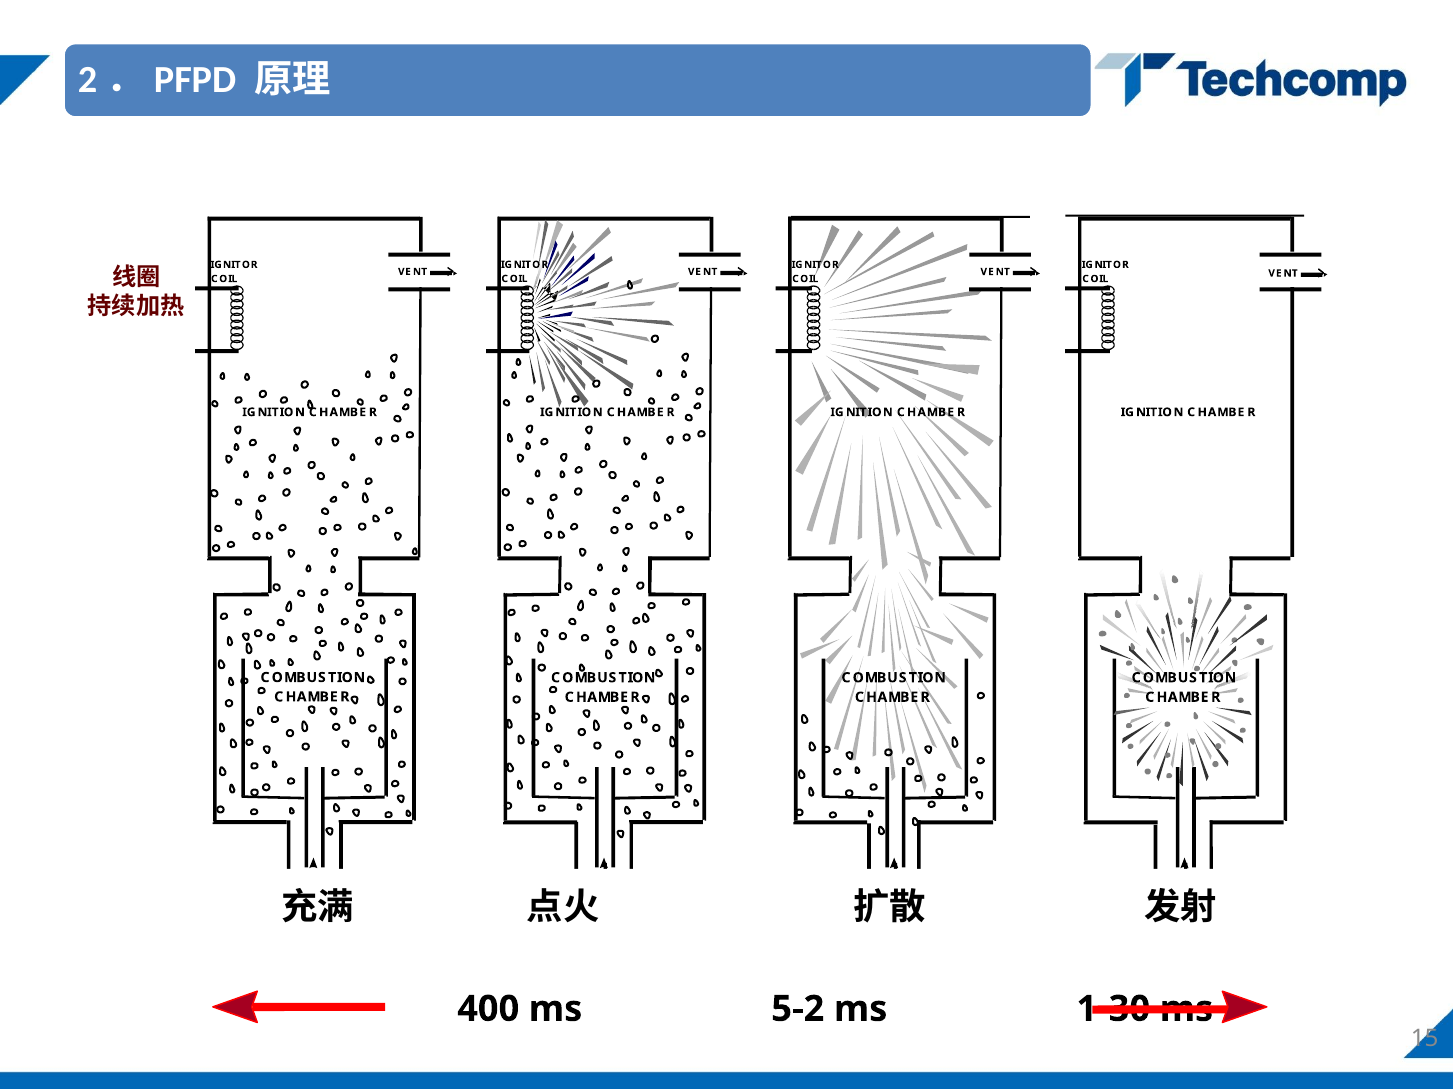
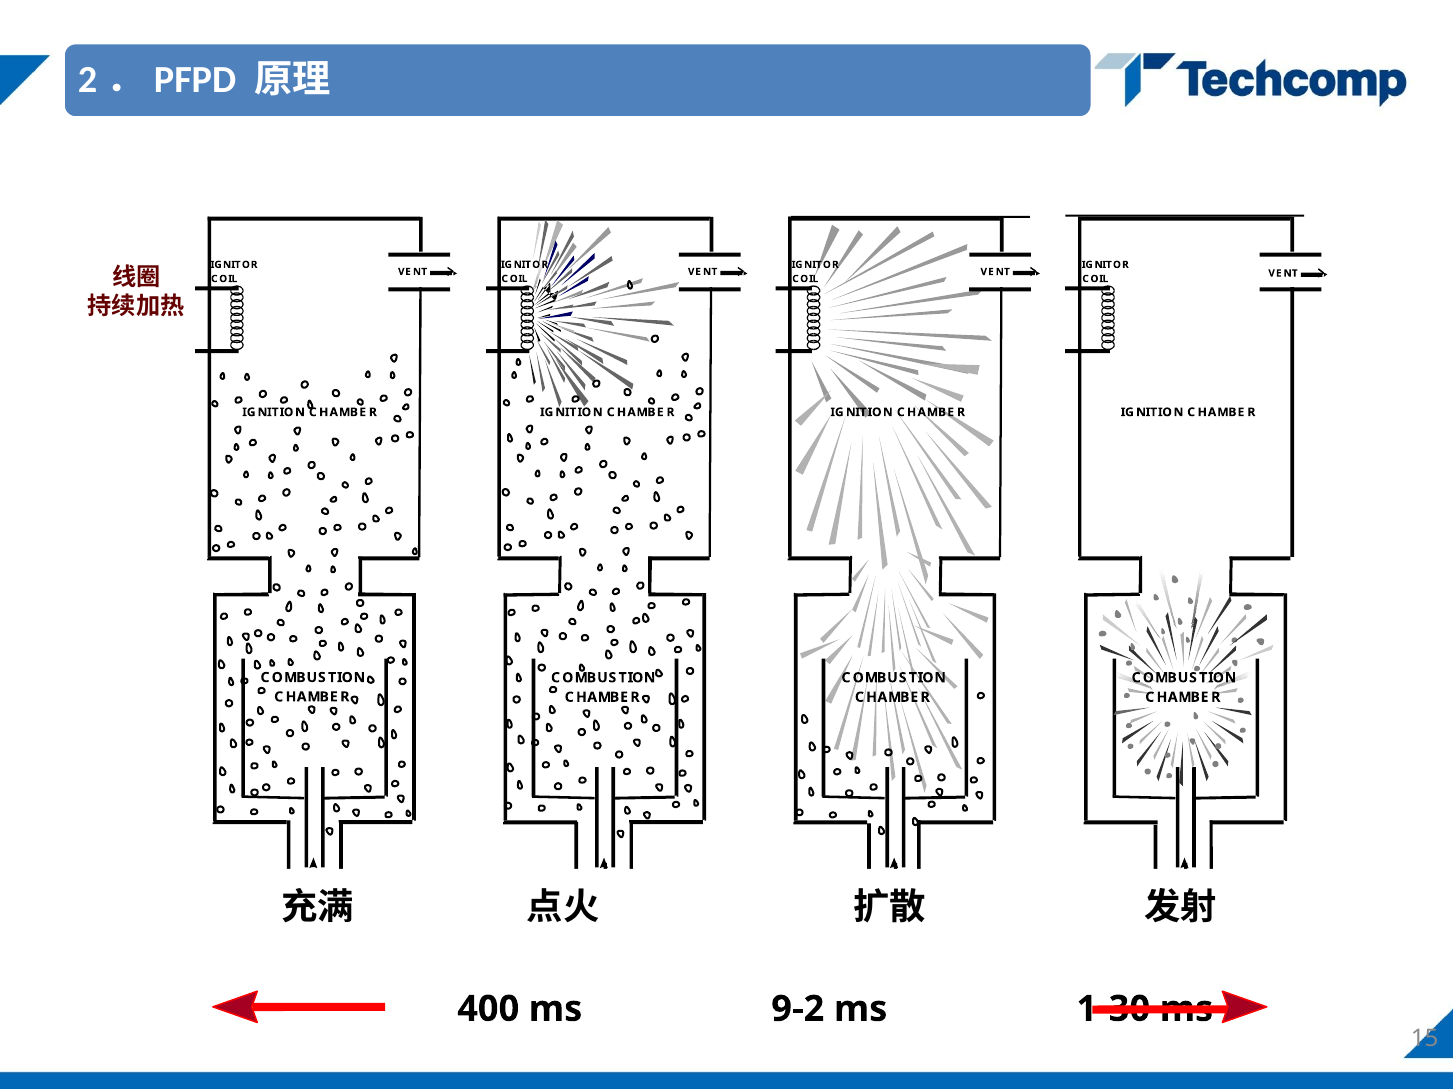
5-2: 5-2 -> 9-2
